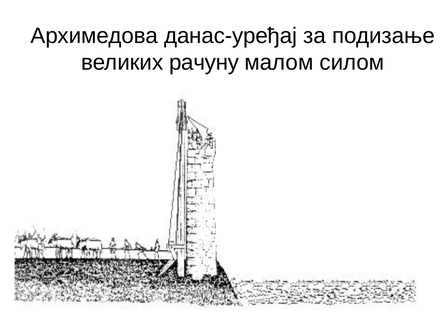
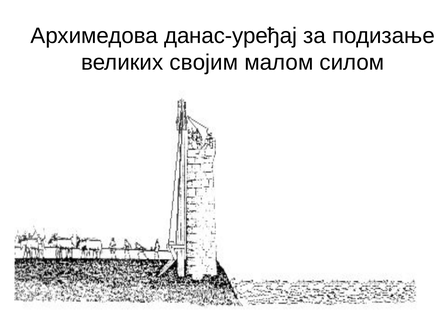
рачуну: рачуну -> својим
